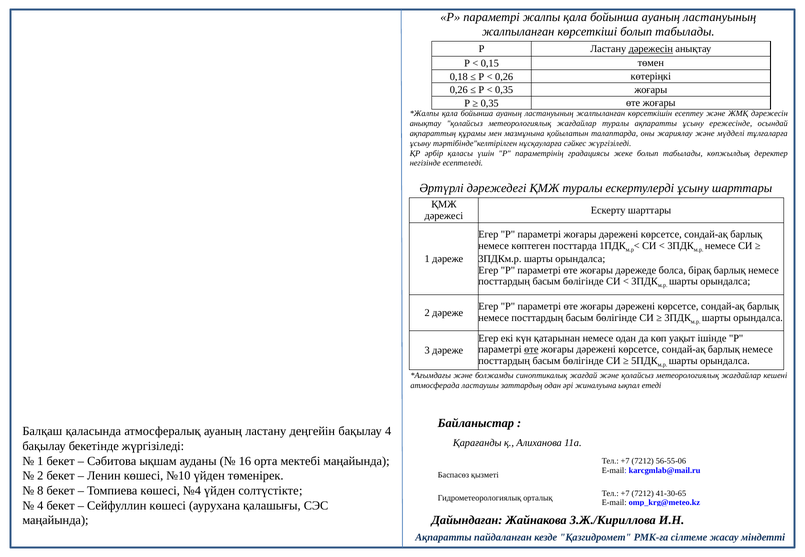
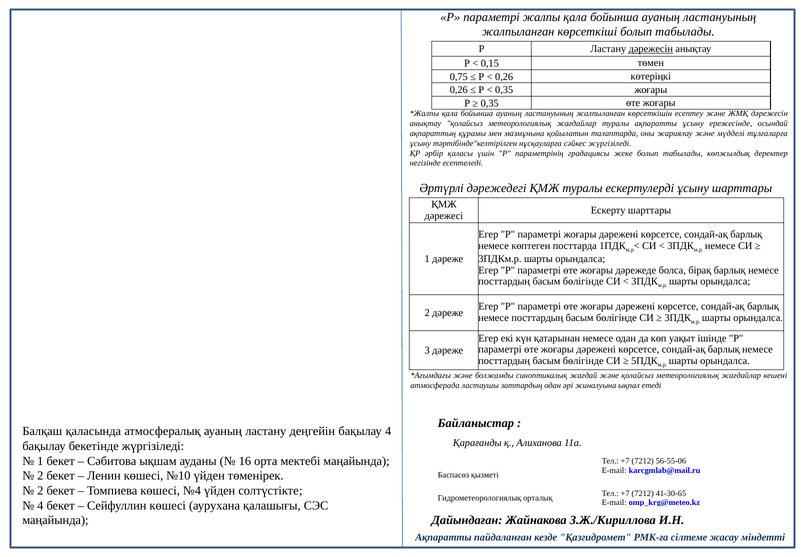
0,18: 0,18 -> 0,75
өте at (531, 350) underline: present -> none
8 at (40, 491): 8 -> 2
